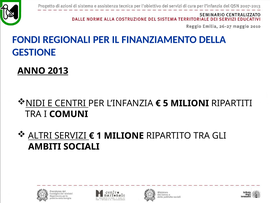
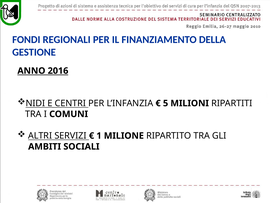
2013: 2013 -> 2016
